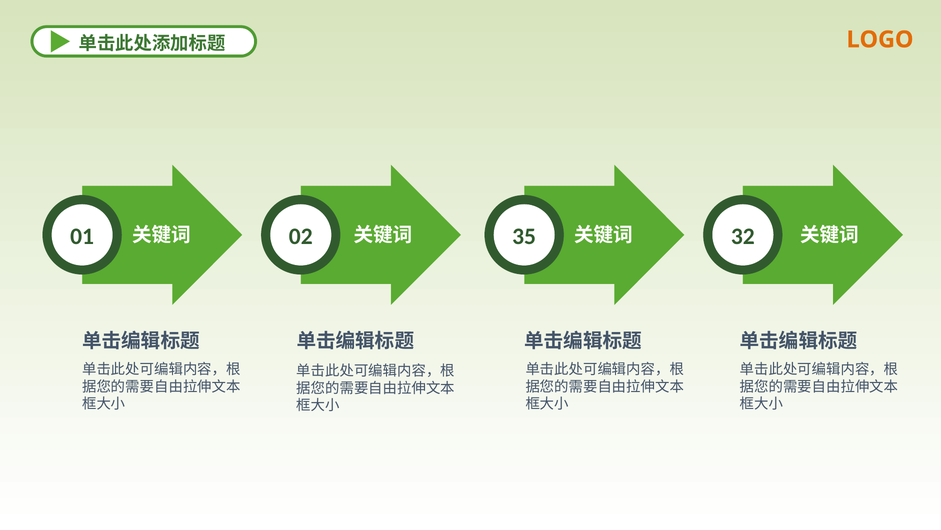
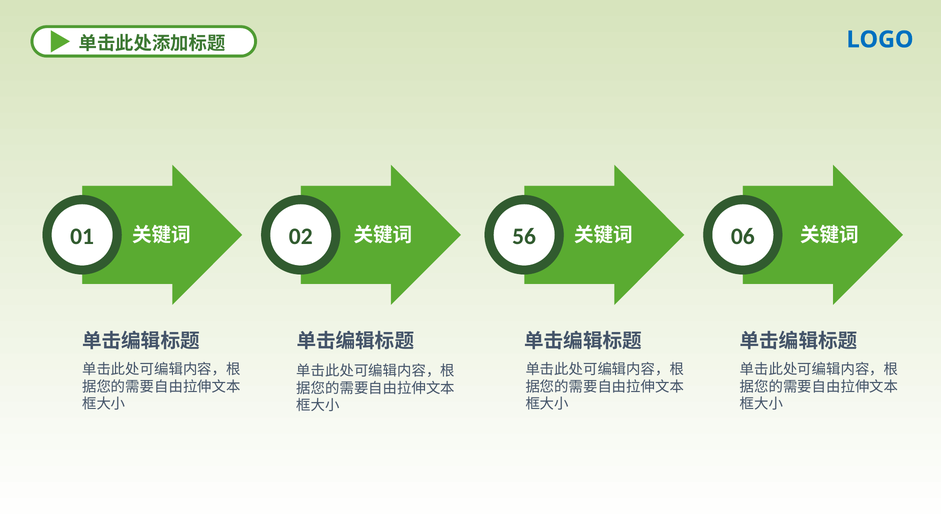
LOGO colour: orange -> blue
35: 35 -> 56
32: 32 -> 06
